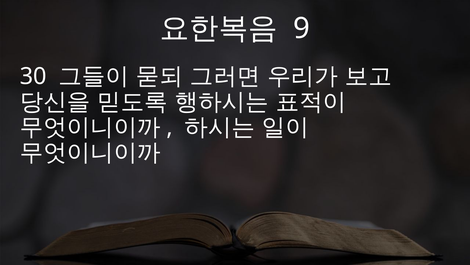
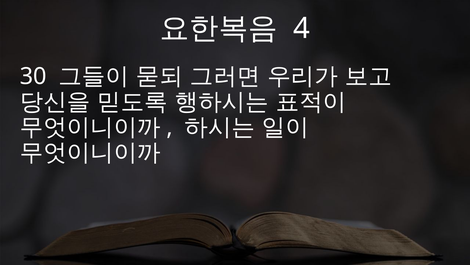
9: 9 -> 4
